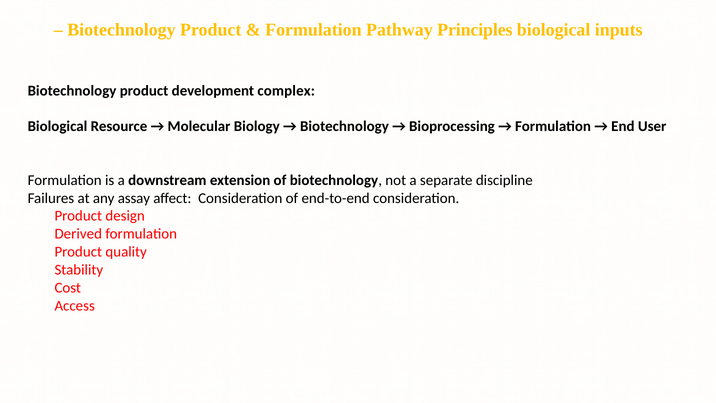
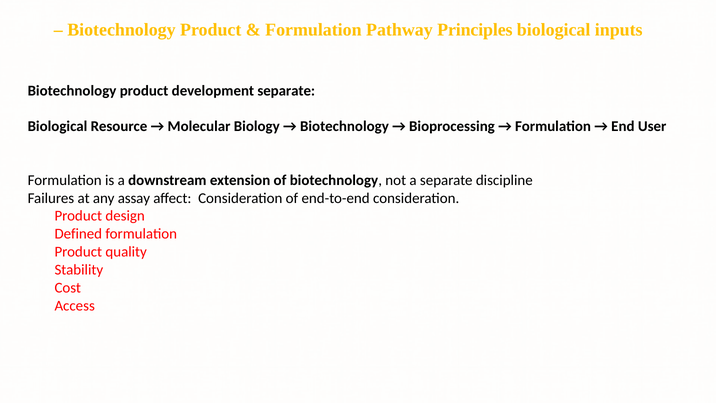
development complex: complex -> separate
Derived: Derived -> Defined
